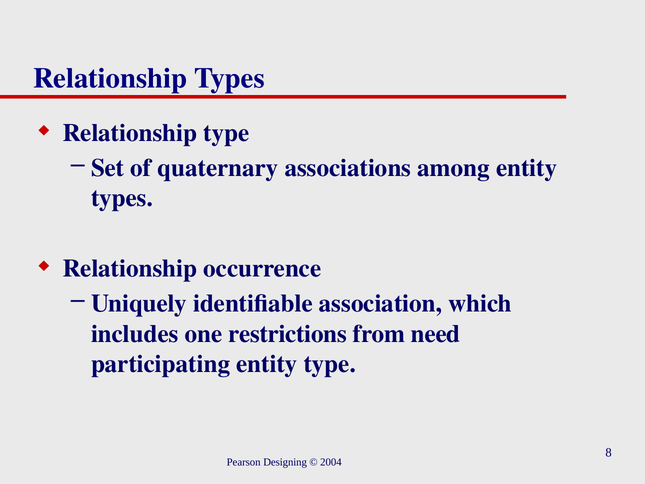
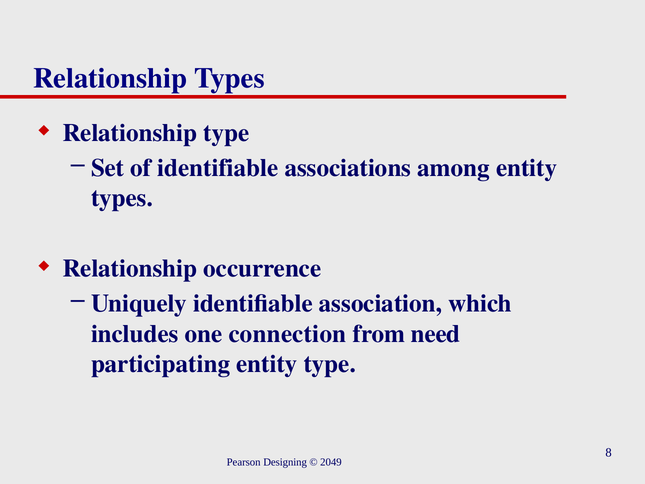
of quaternary: quaternary -> identifiable
restrictions: restrictions -> connection
2004: 2004 -> 2049
